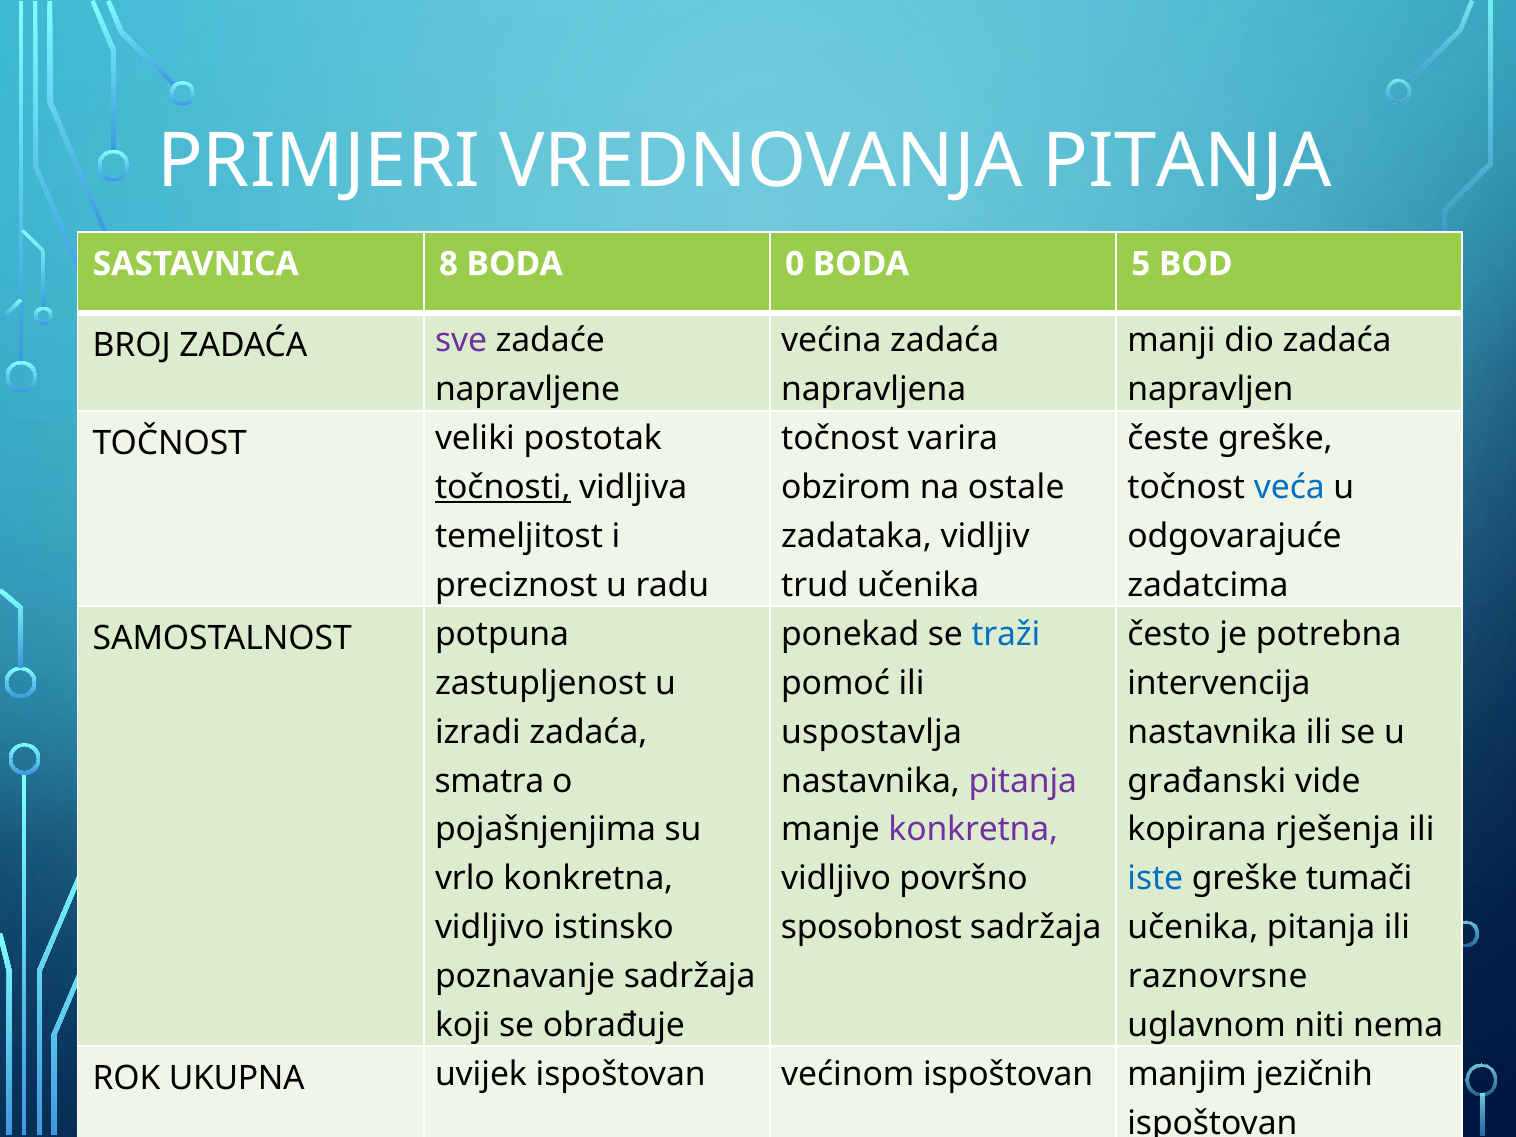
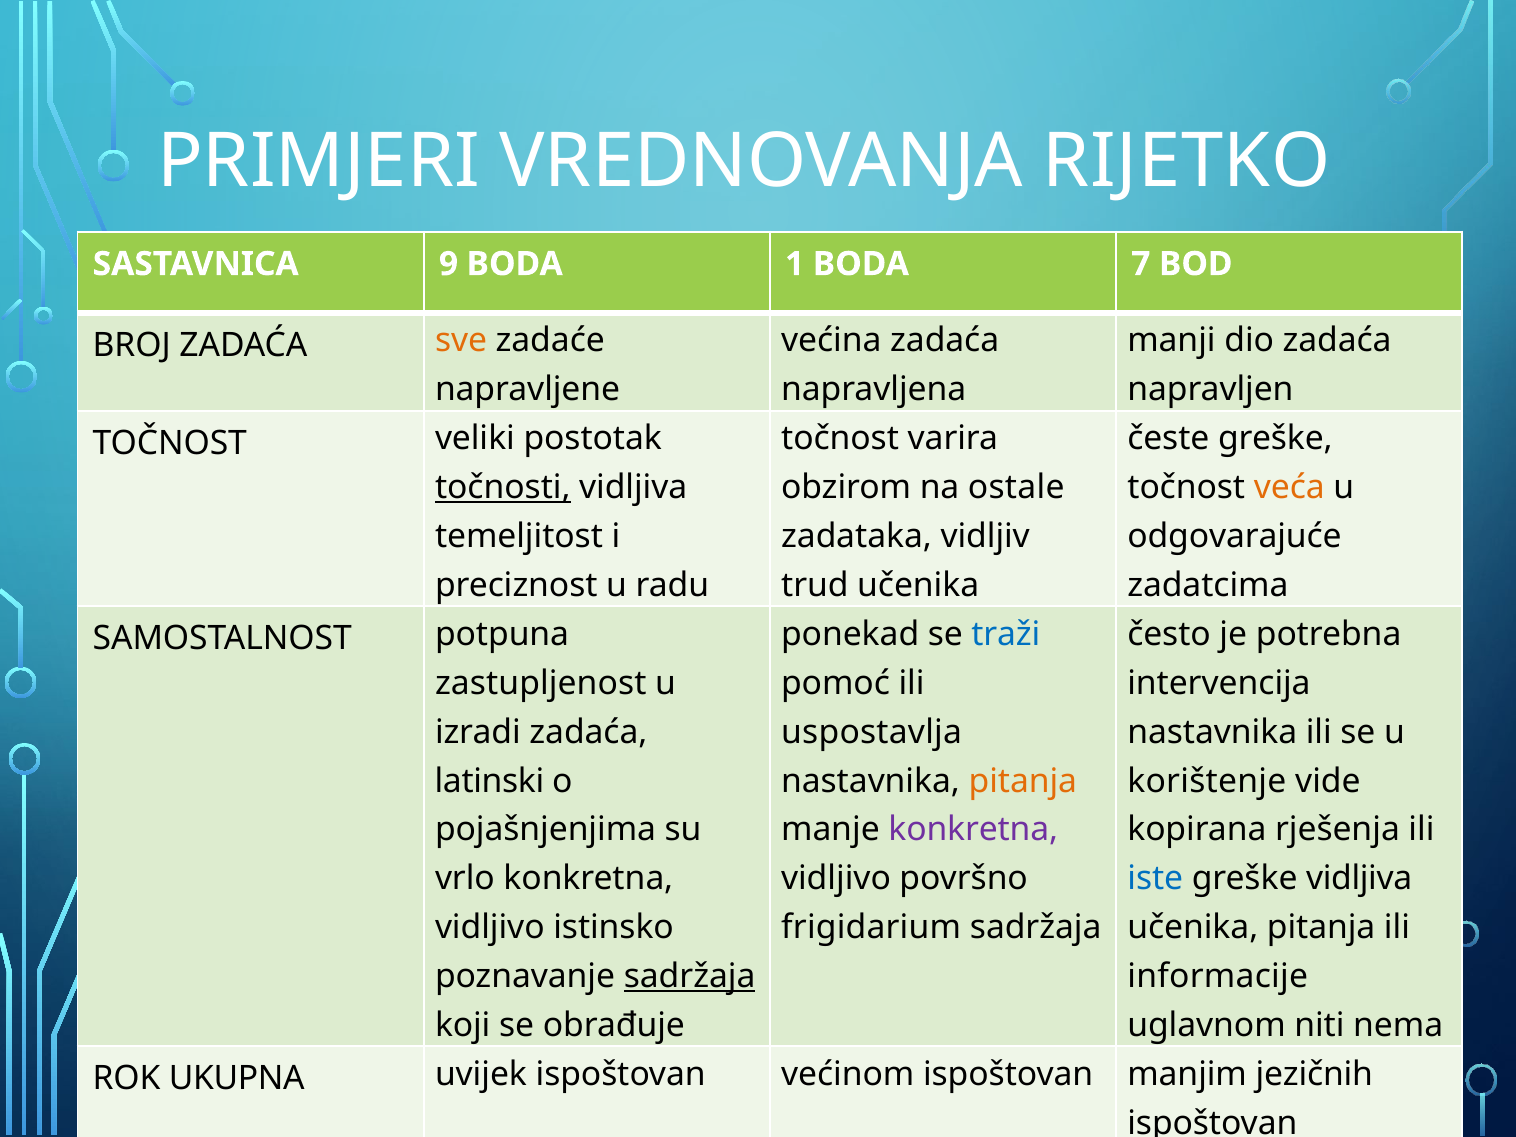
VREDNOVANJA PITANJA: PITANJA -> RIJETKO
8: 8 -> 9
0: 0 -> 1
5: 5 -> 7
sve colour: purple -> orange
veća colour: blue -> orange
smatra: smatra -> latinski
pitanja at (1023, 781) colour: purple -> orange
građanski: građanski -> korištenje
greške tumači: tumači -> vidljiva
sposobnost: sposobnost -> frigidarium
sadržaja at (690, 976) underline: none -> present
raznovrsne: raznovrsne -> informacije
